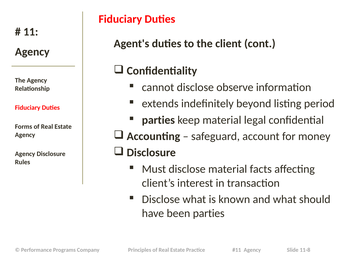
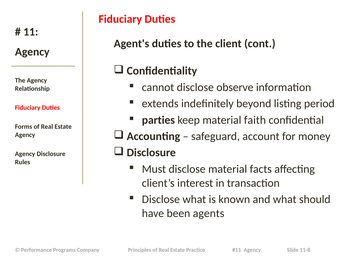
legal: legal -> faith
been parties: parties -> agents
